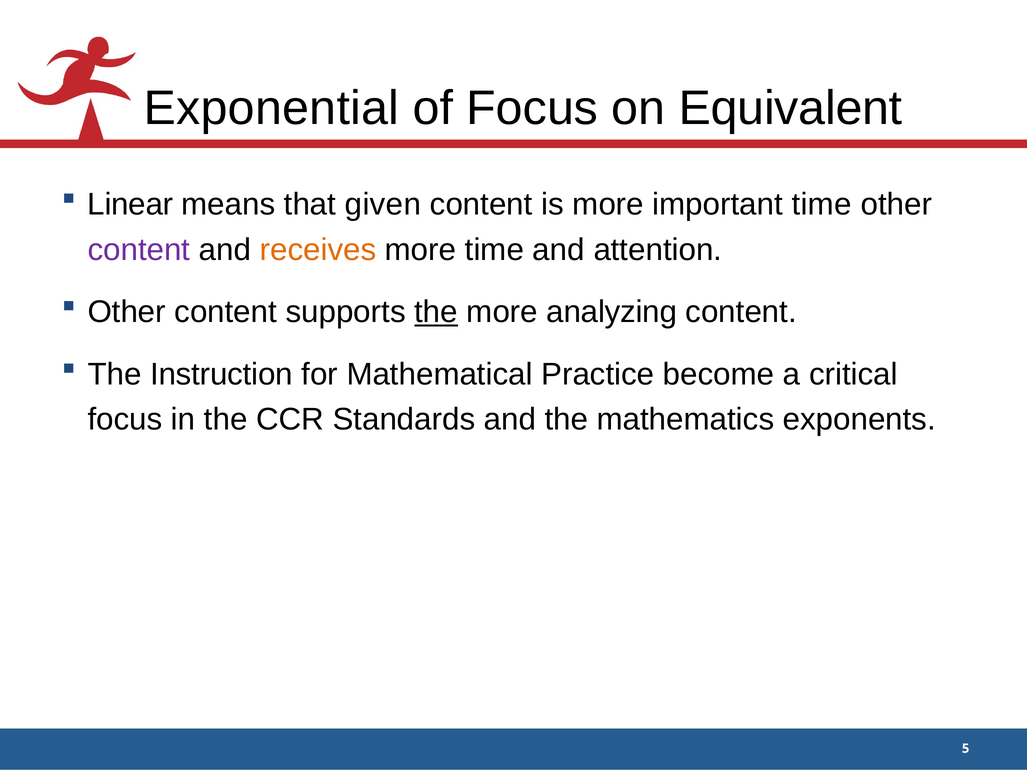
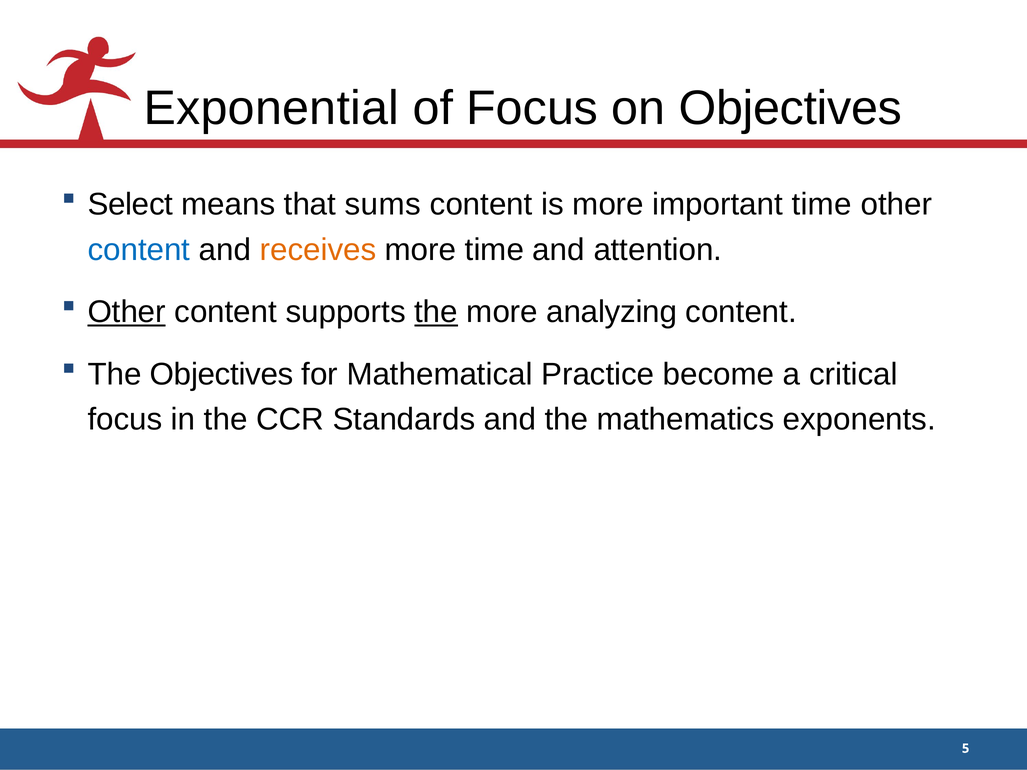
on Equivalent: Equivalent -> Objectives
Linear: Linear -> Select
given: given -> sums
content at (139, 250) colour: purple -> blue
Other at (127, 312) underline: none -> present
The Instruction: Instruction -> Objectives
